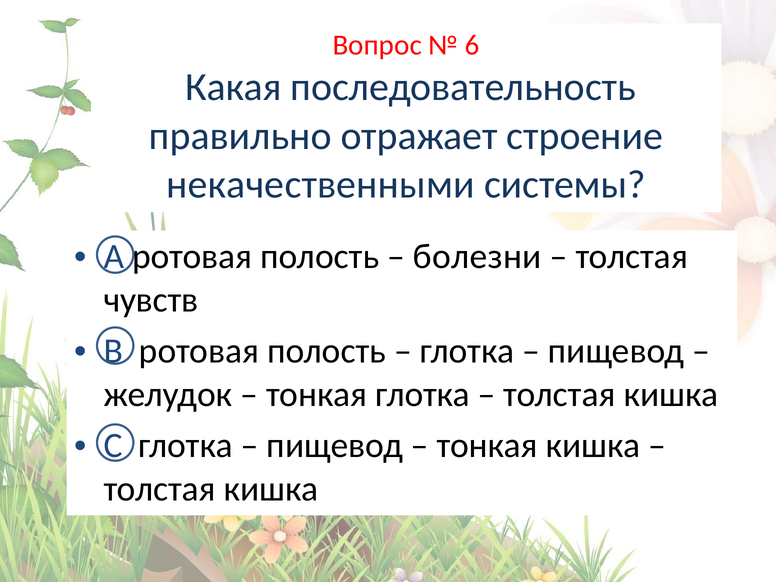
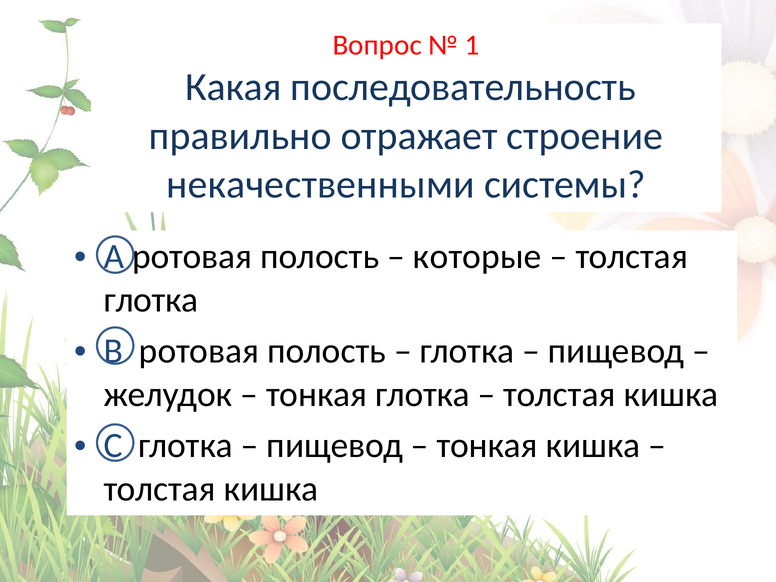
6: 6 -> 1
болезни: болезни -> которые
чувств at (151, 300): чувств -> глотка
